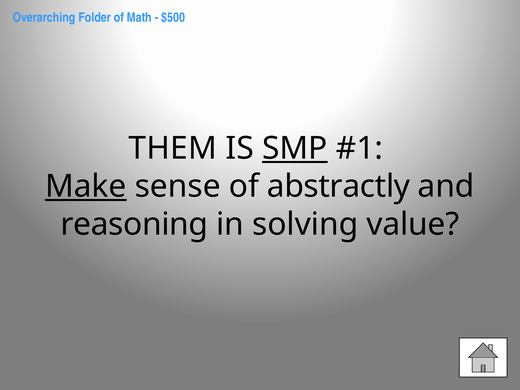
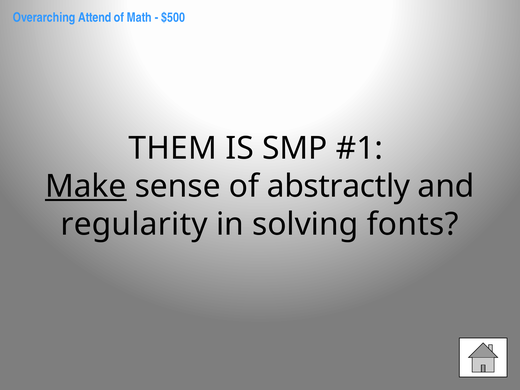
Folder: Folder -> Attend
SMP underline: present -> none
reasoning: reasoning -> regularity
value: value -> fonts
